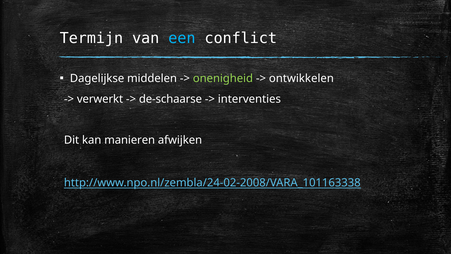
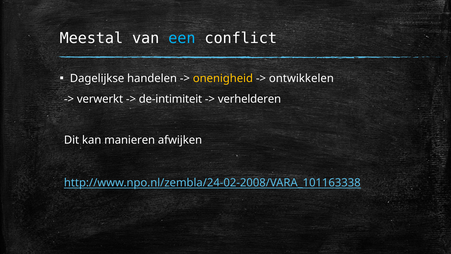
Termijn: Termijn -> Meestal
middelen: middelen -> handelen
onenigheid colour: light green -> yellow
de-schaarse: de-schaarse -> de-intimiteit
interventies: interventies -> verhelderen
